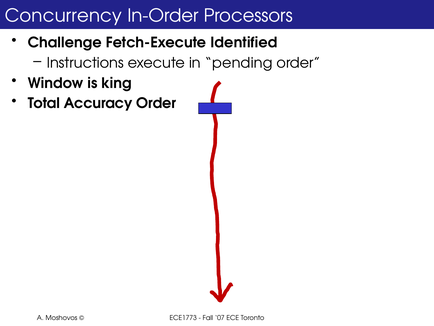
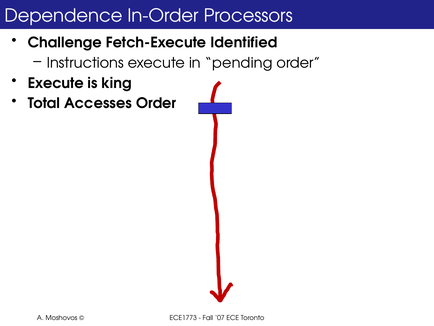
Concurrency: Concurrency -> Dependence
Window at (56, 83): Window -> Execute
Accuracy: Accuracy -> Accesses
